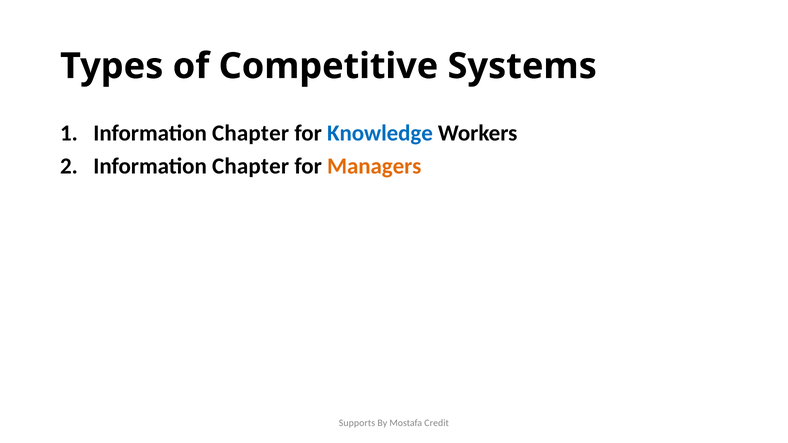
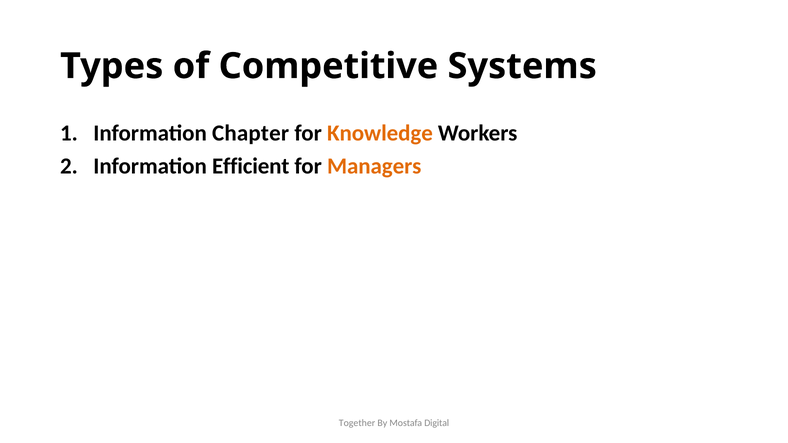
Knowledge colour: blue -> orange
Chapter at (251, 166): Chapter -> Efficient
Supports: Supports -> Together
Credit: Credit -> Digital
